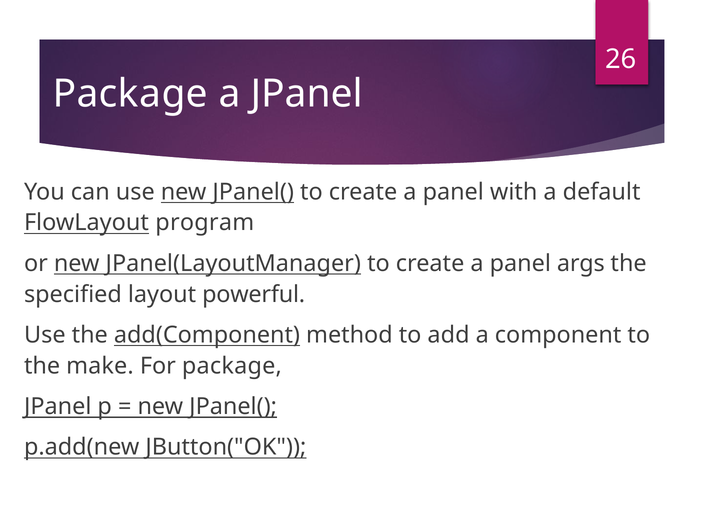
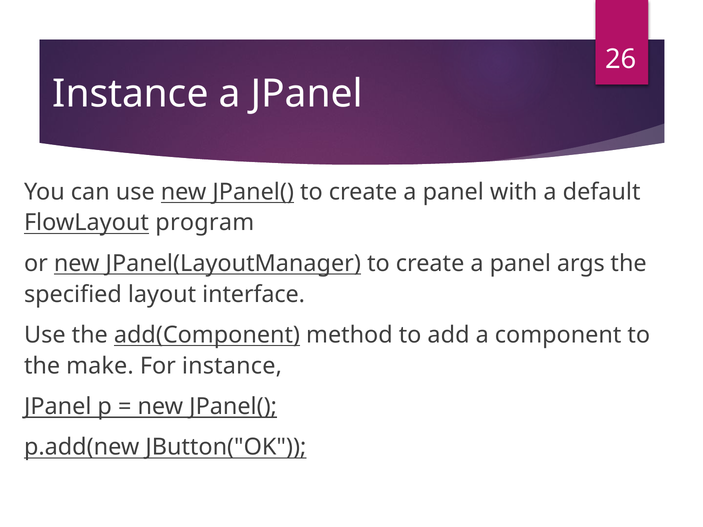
Package at (130, 94): Package -> Instance
powerful: powerful -> interface
For package: package -> instance
